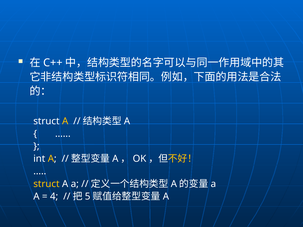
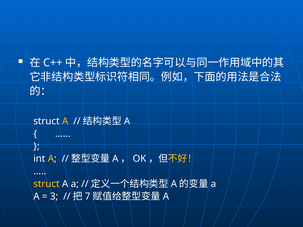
4: 4 -> 3
5: 5 -> 7
